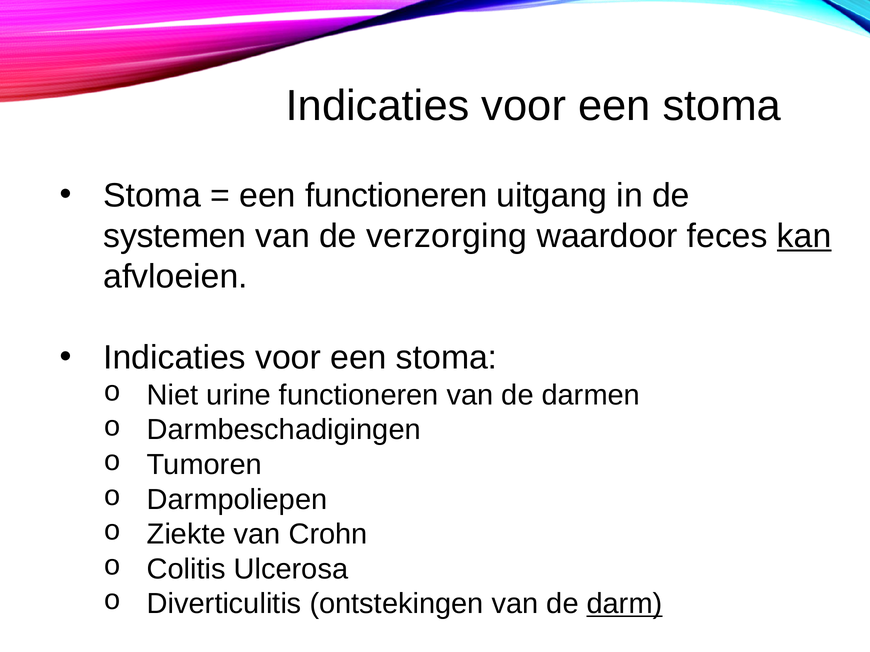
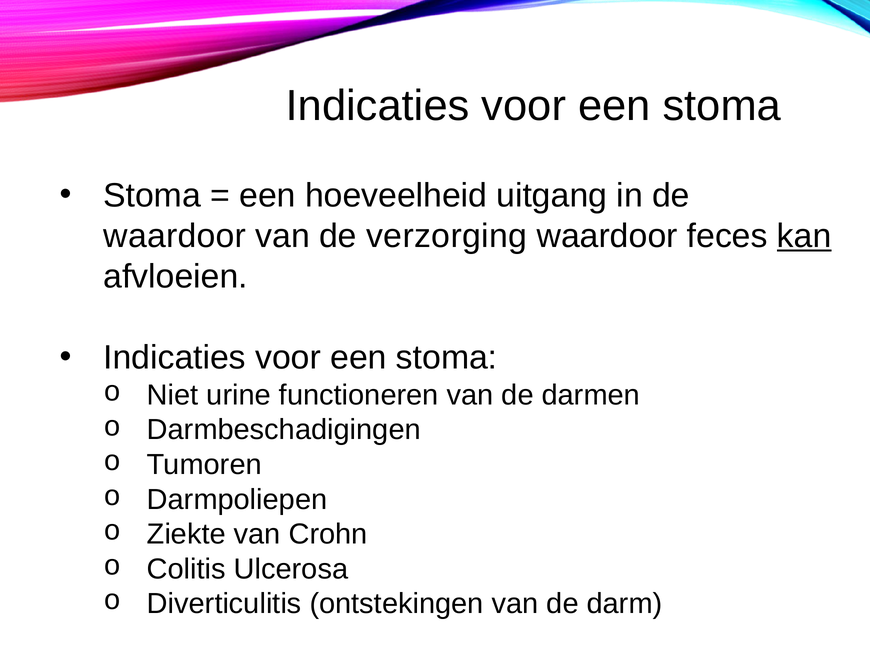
een functioneren: functioneren -> hoeveelheid
systemen at (175, 236): systemen -> waardoor
darm underline: present -> none
